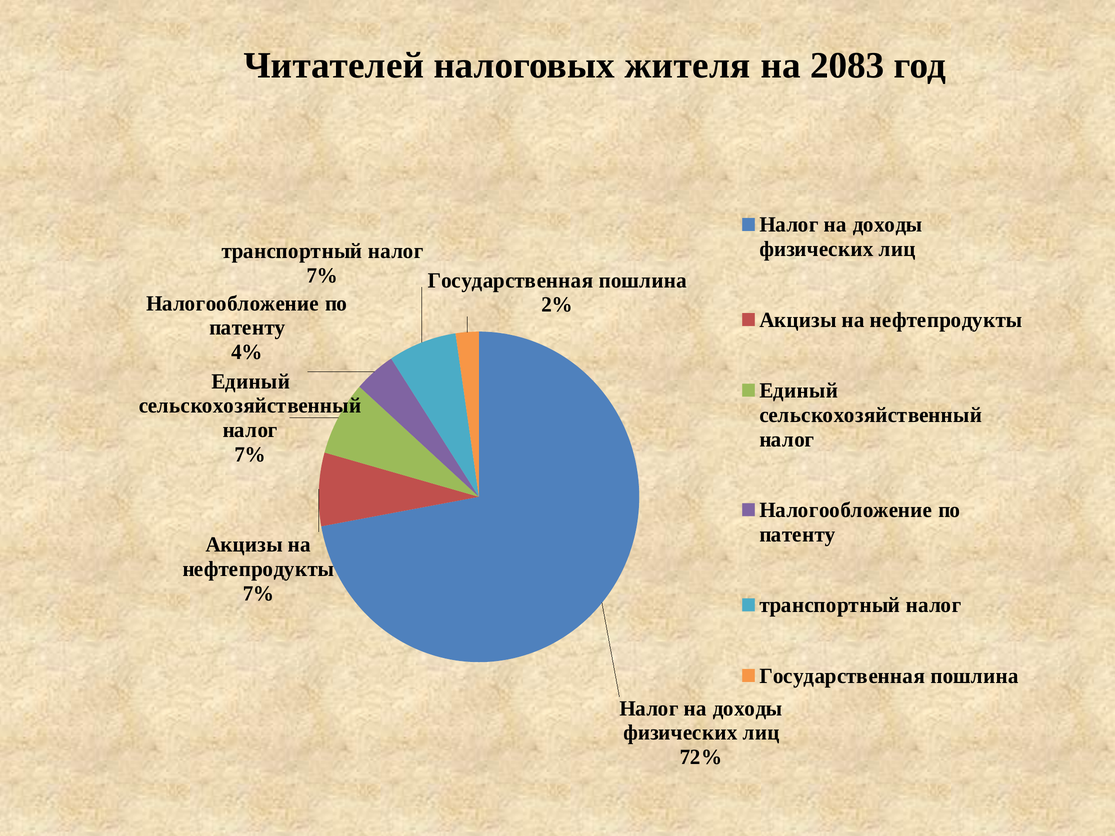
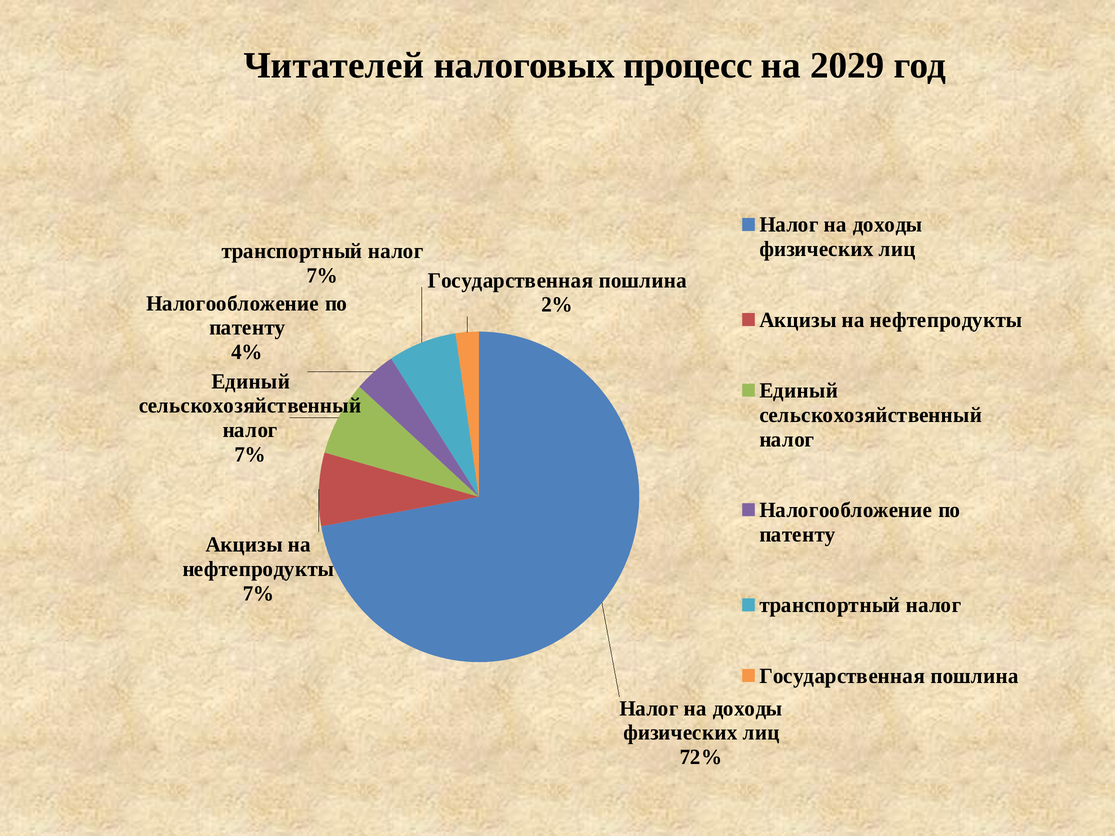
жителя: жителя -> процесс
2083: 2083 -> 2029
